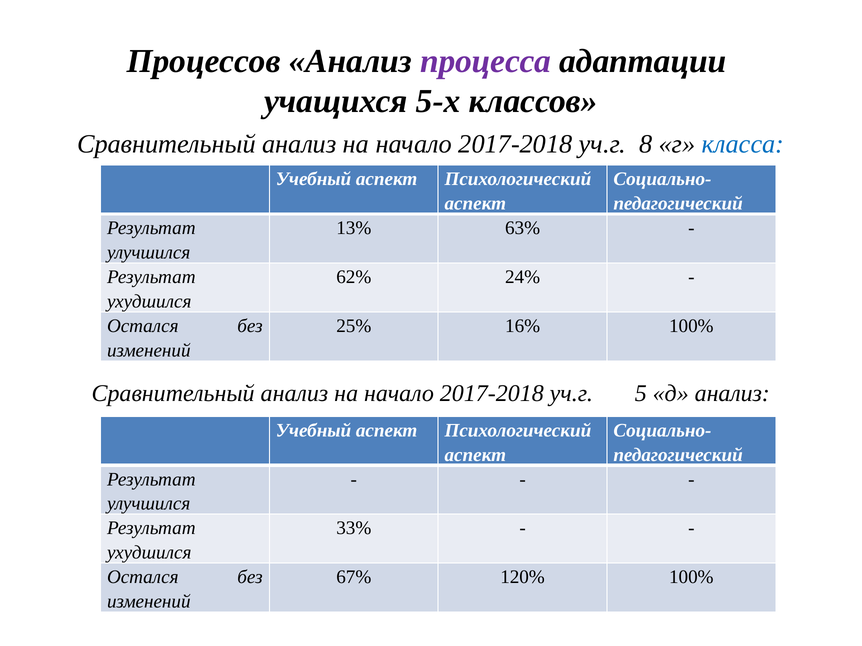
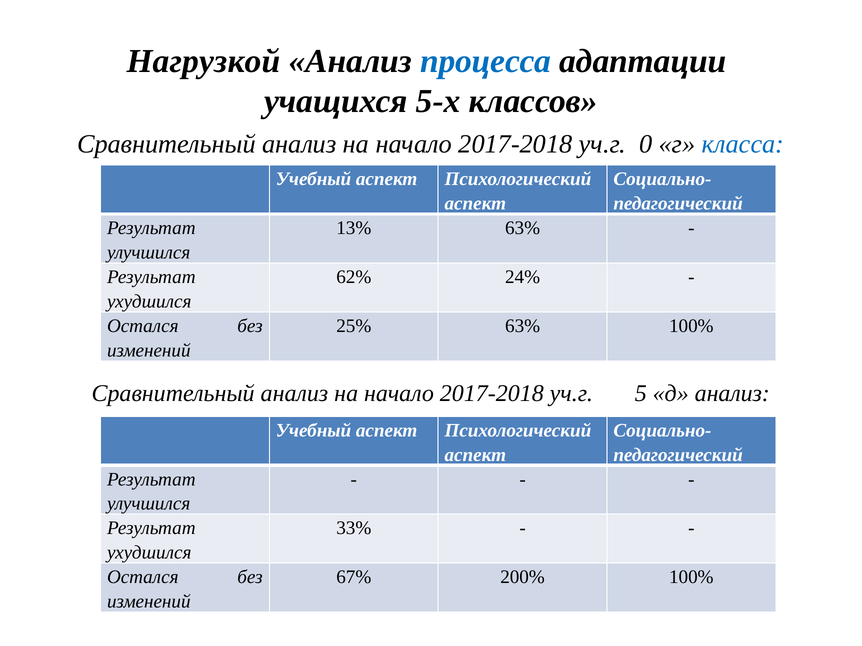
Процессов: Процессов -> Нагрузкой
процесса colour: purple -> blue
8: 8 -> 0
25% 16%: 16% -> 63%
120%: 120% -> 200%
